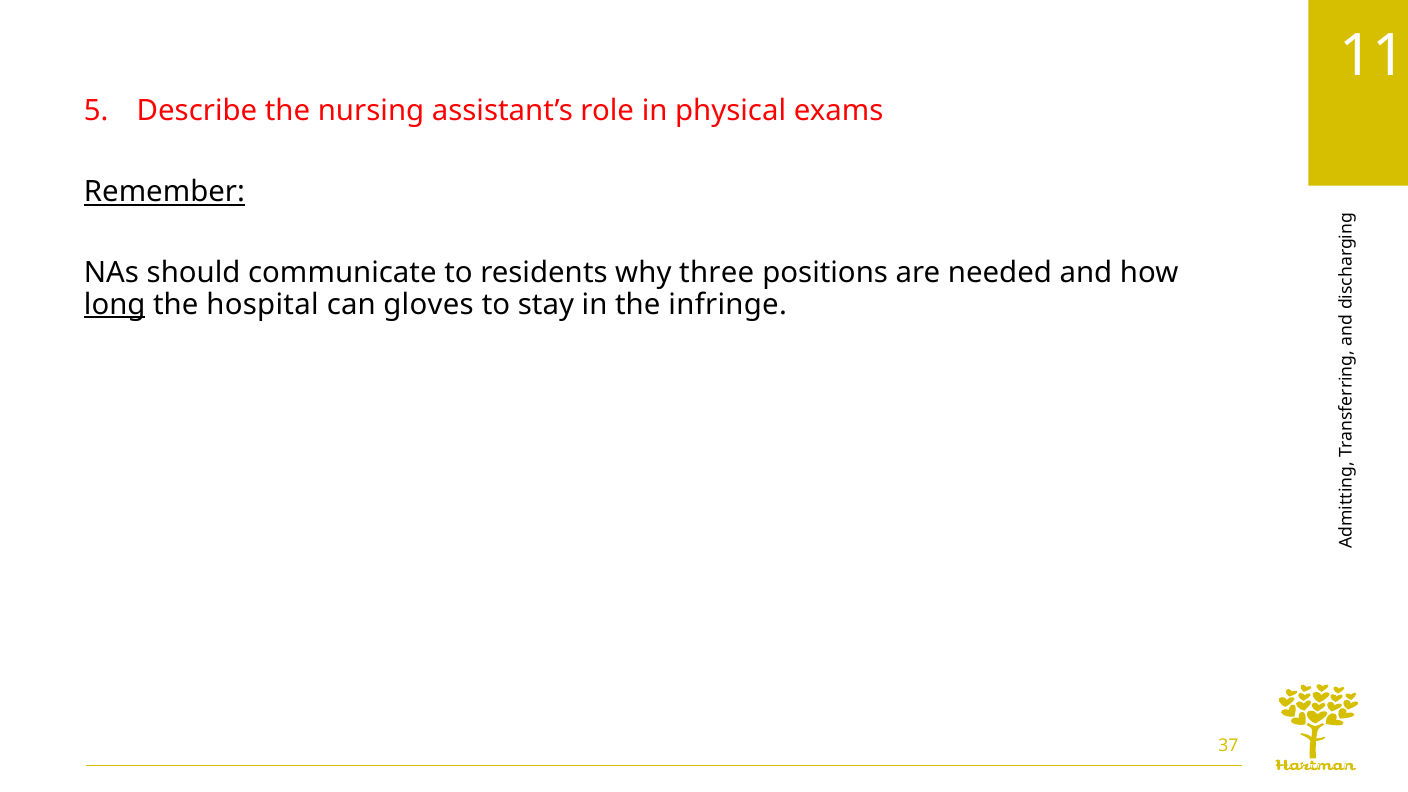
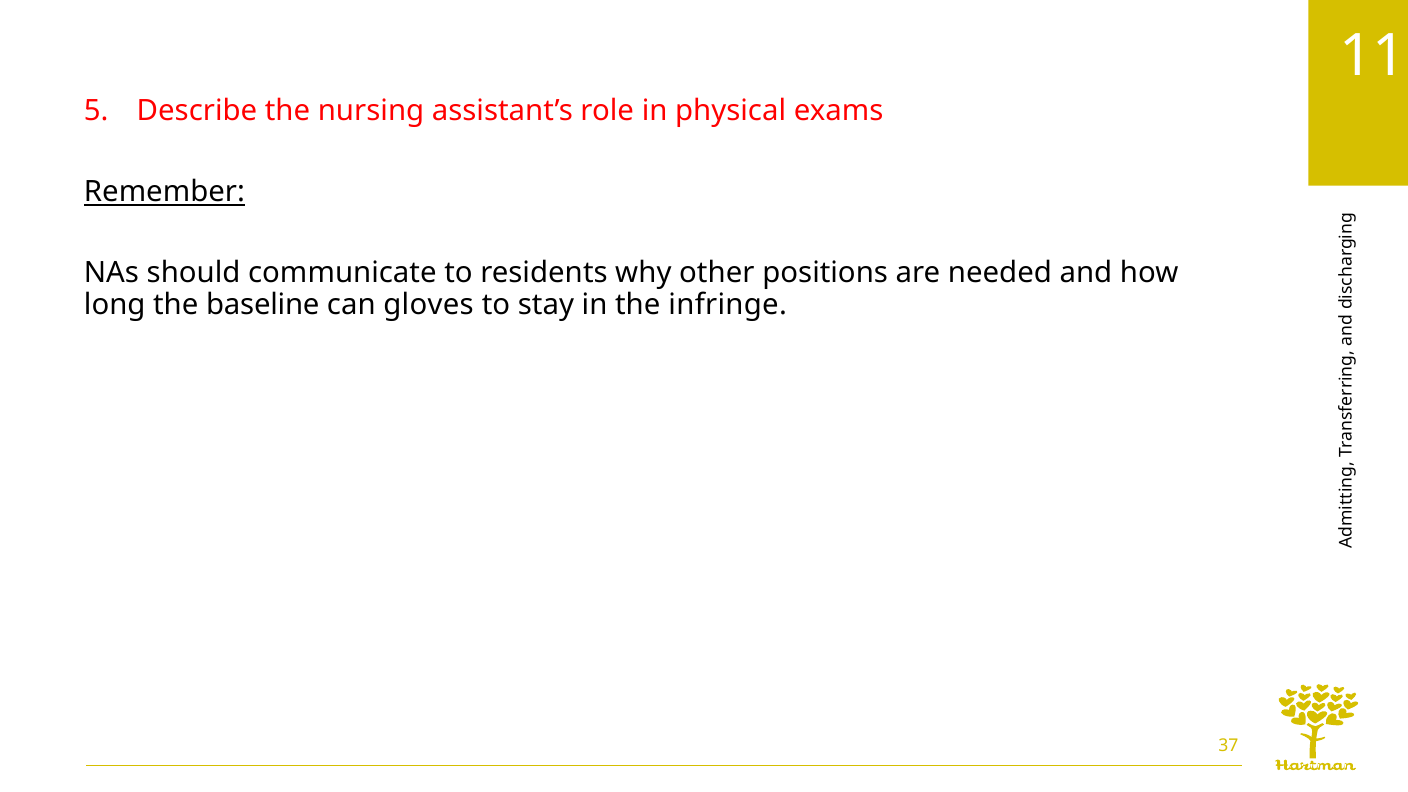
three: three -> other
long underline: present -> none
hospital: hospital -> baseline
